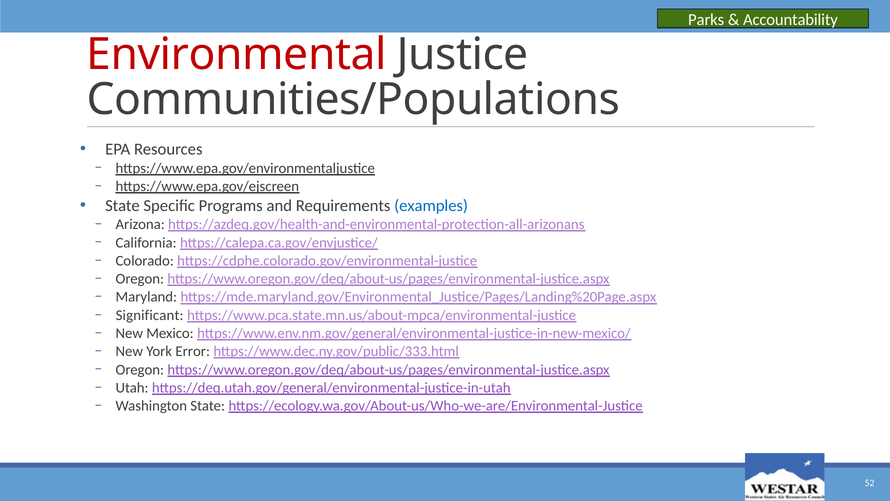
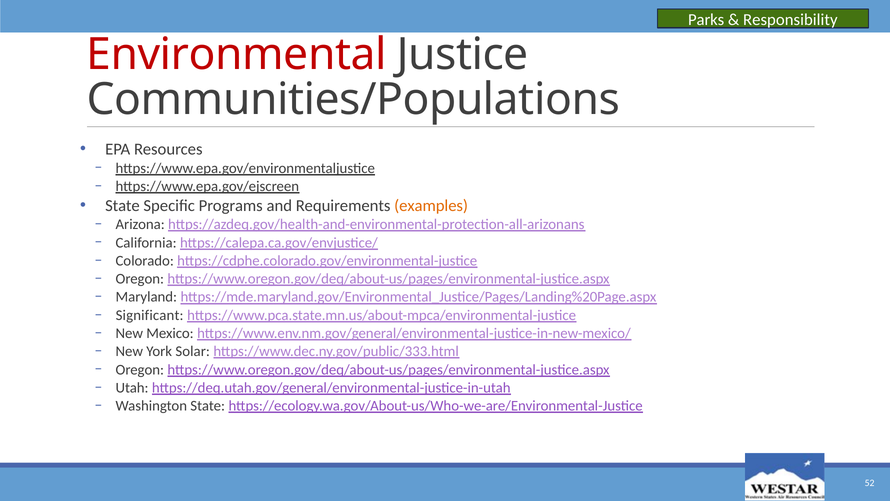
Accountability: Accountability -> Responsibility
examples colour: blue -> orange
Error: Error -> Solar
